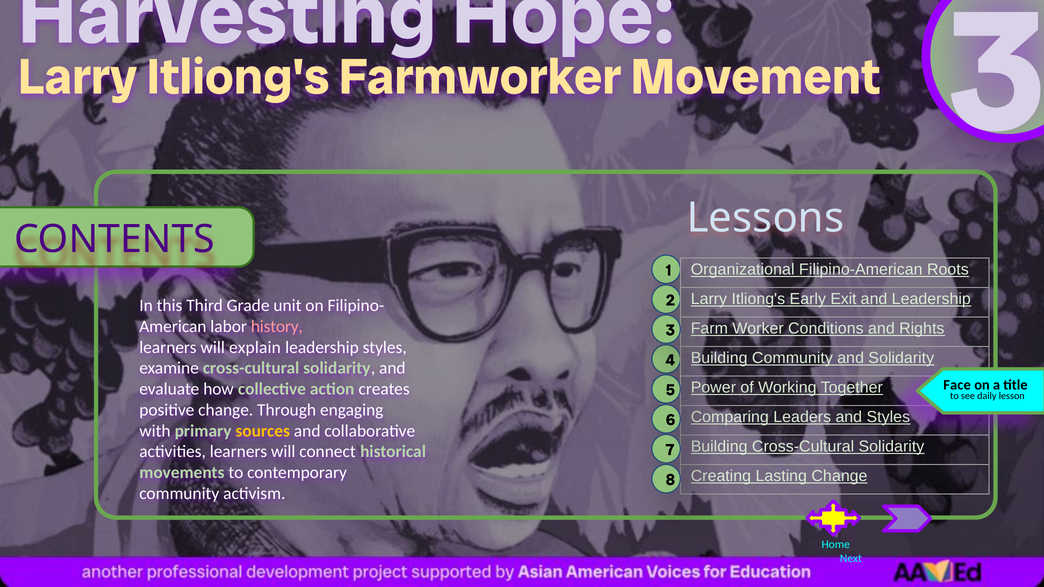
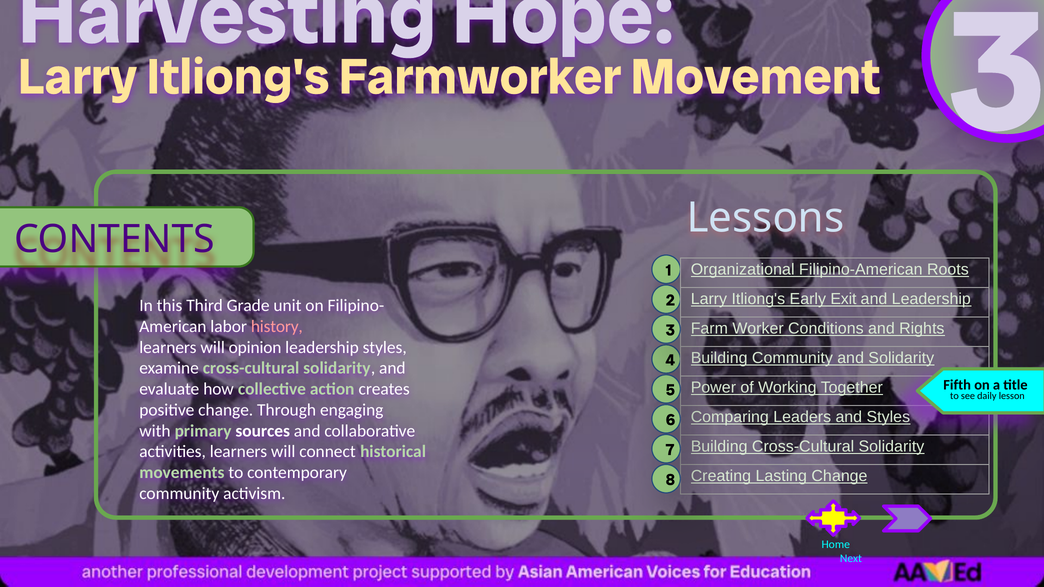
explain: explain -> opinion
Face: Face -> Fifth
sources colour: yellow -> white
